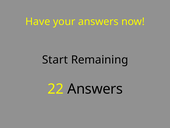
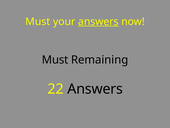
Have at (38, 22): Have -> Must
answers at (98, 22) underline: none -> present
Start at (55, 60): Start -> Must
